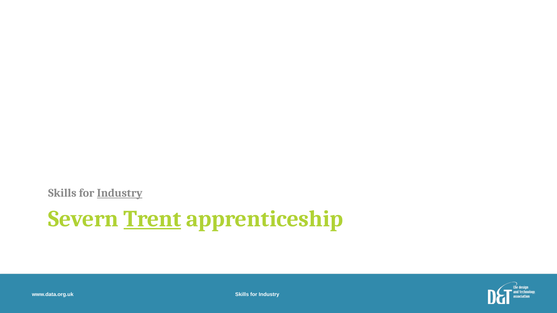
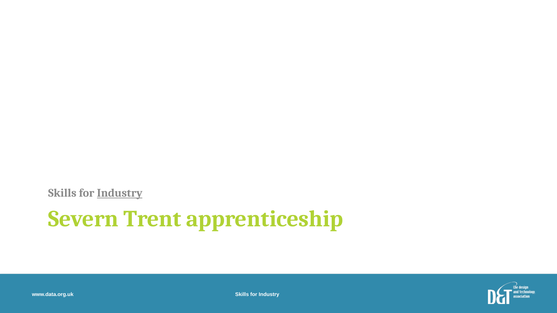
Trent underline: present -> none
